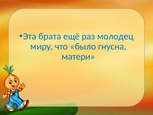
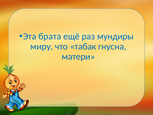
молодец: молодец -> мундиры
было: было -> табак
